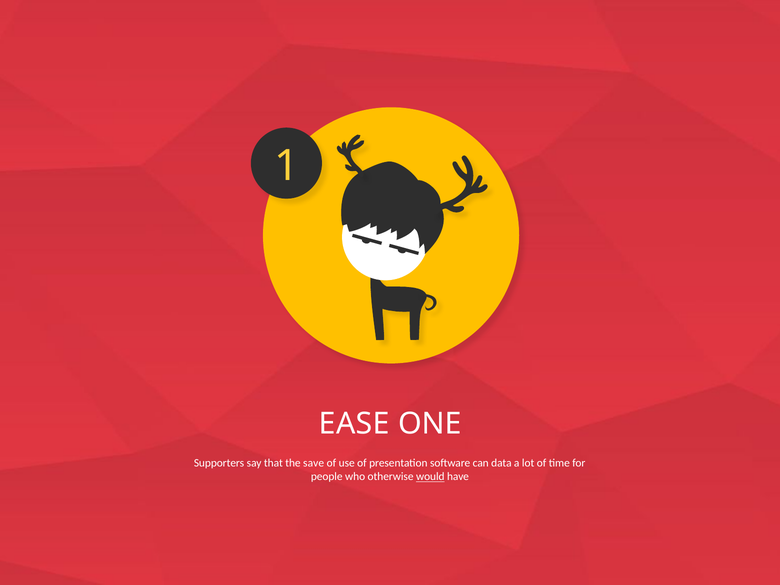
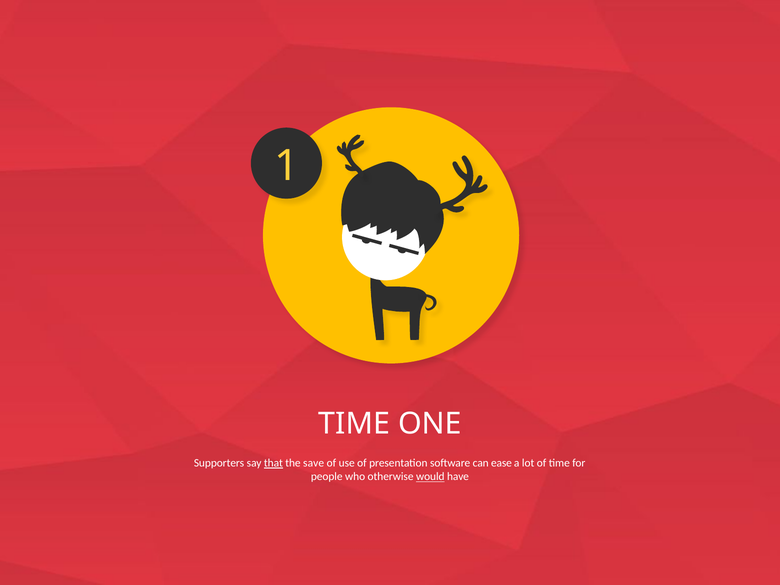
EASE at (354, 424): EASE -> TIME
that underline: none -> present
data: data -> ease
